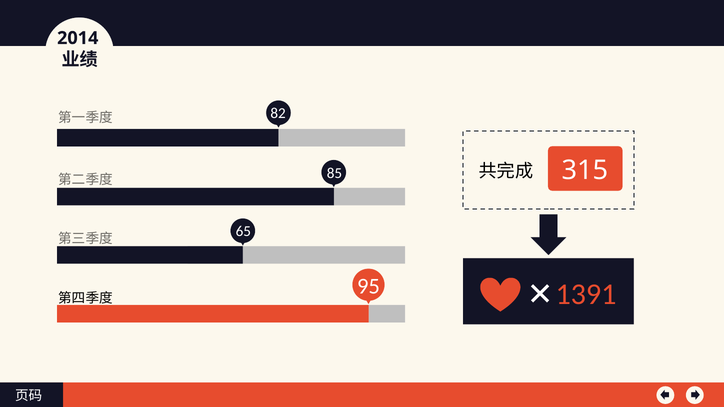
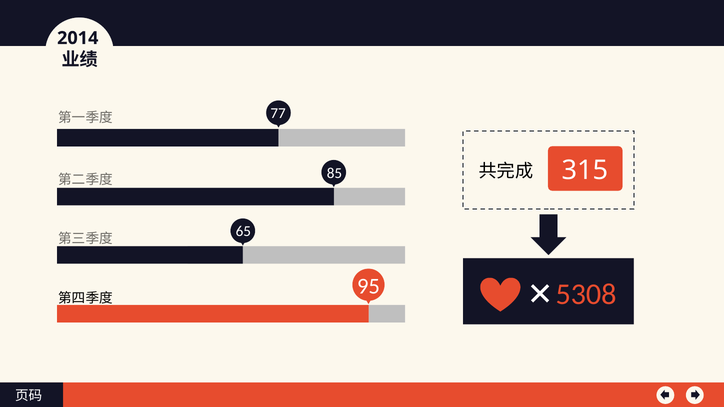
82: 82 -> 77
1391: 1391 -> 5308
